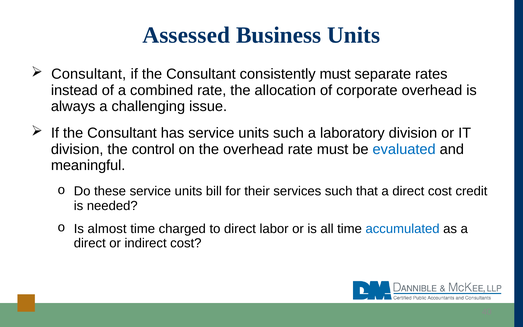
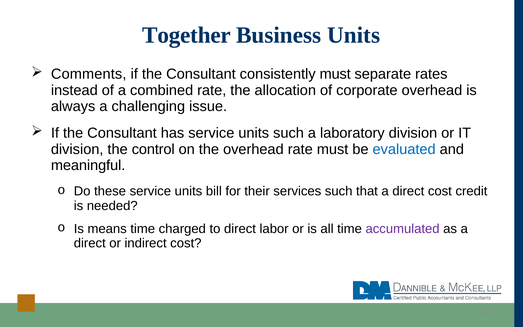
Assessed: Assessed -> Together
Consultant at (89, 74): Consultant -> Comments
almost: almost -> means
accumulated colour: blue -> purple
